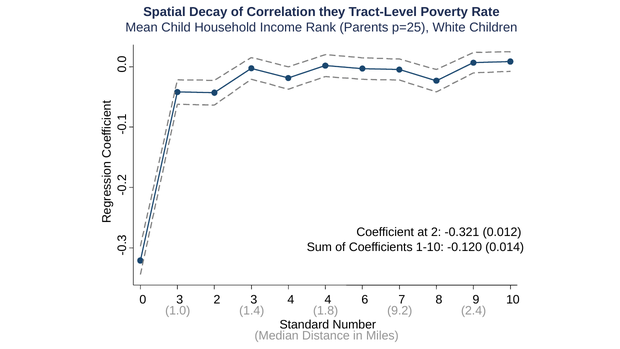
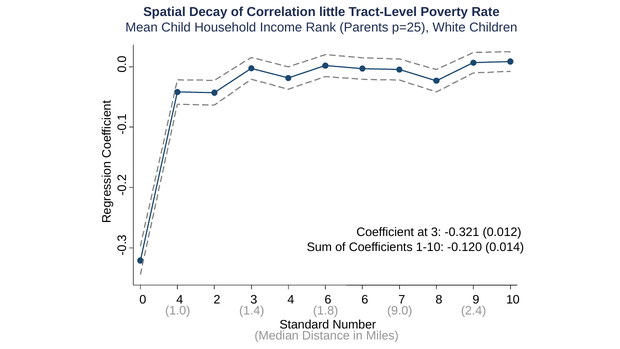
they: they -> little
at 2: 2 -> 3
0 3: 3 -> 4
4 4: 4 -> 6
9.2: 9.2 -> 9.0
